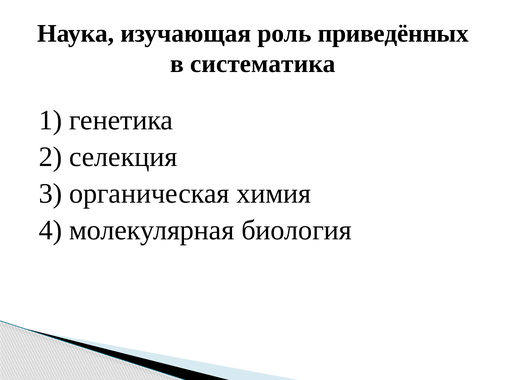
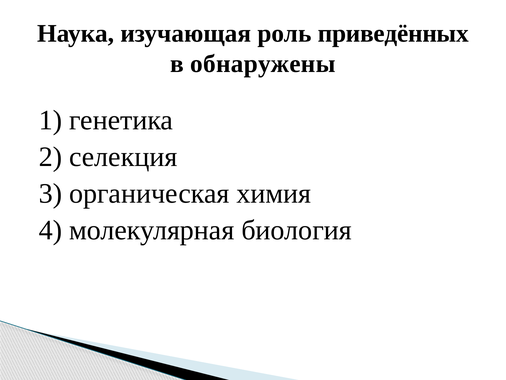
систематика: систематика -> обнаружены
